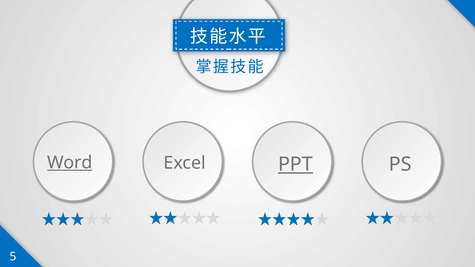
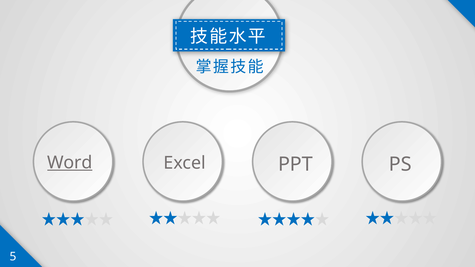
PPT underline: present -> none
